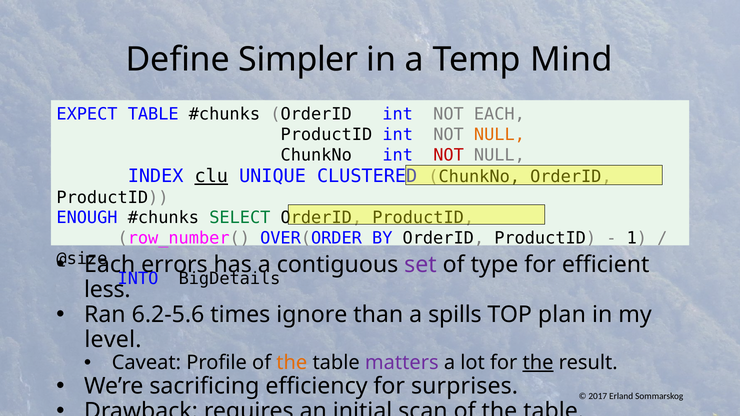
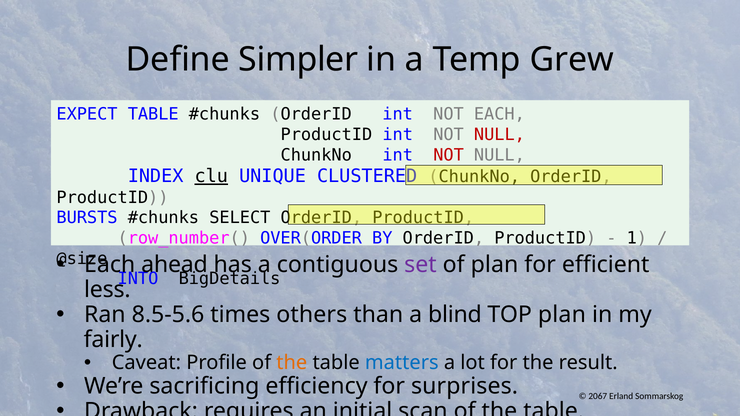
Mind: Mind -> Grew
NULL at (499, 135) colour: orange -> red
ENOUGH: ENOUGH -> BURSTS
SELECT colour: green -> black
errors: errors -> ahead
of type: type -> plan
6.2-5.6: 6.2-5.6 -> 8.5-5.6
ignore: ignore -> others
spills: spills -> blind
level: level -> fairly
matters colour: purple -> blue
the at (538, 363) underline: present -> none
2017: 2017 -> 2067
